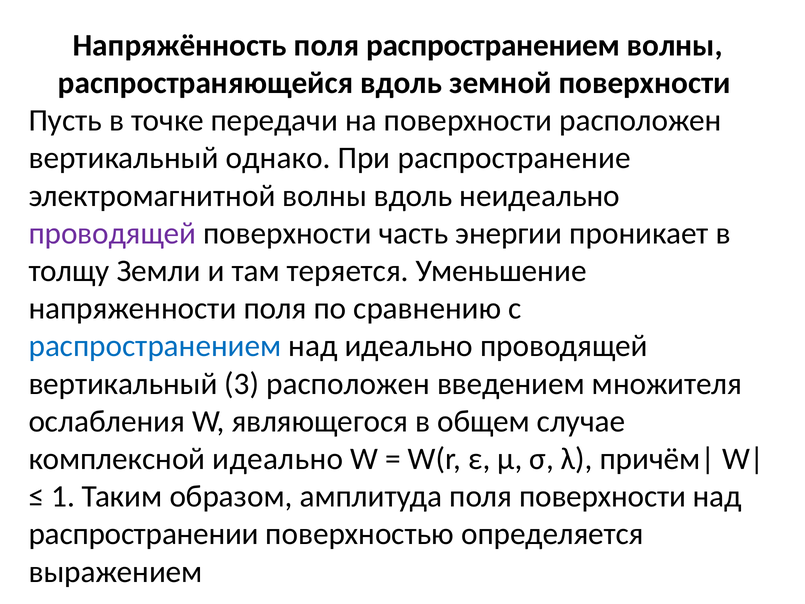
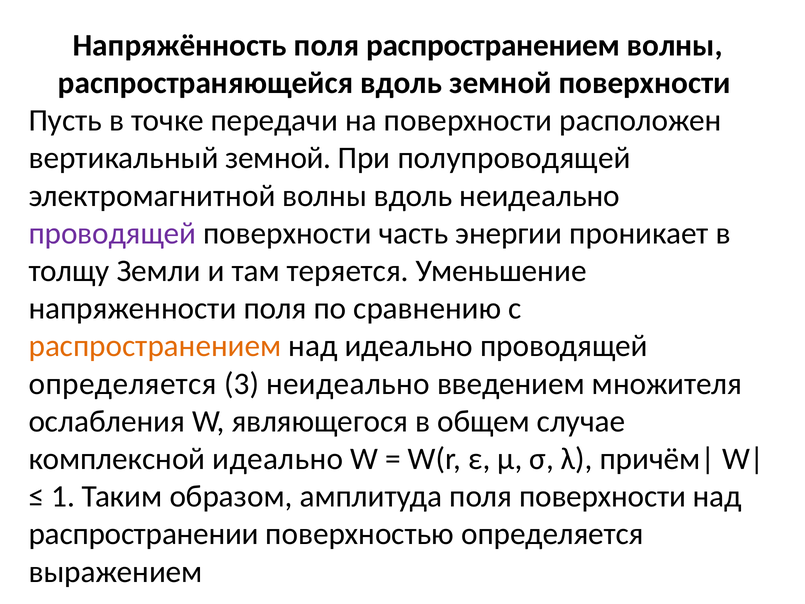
вертикальный однако: однако -> земной
распространение: распространение -> полупроводящей
распространением at (155, 346) colour: blue -> orange
вертикальный at (123, 384): вертикальный -> определяется
3 расположен: расположен -> неидеально
